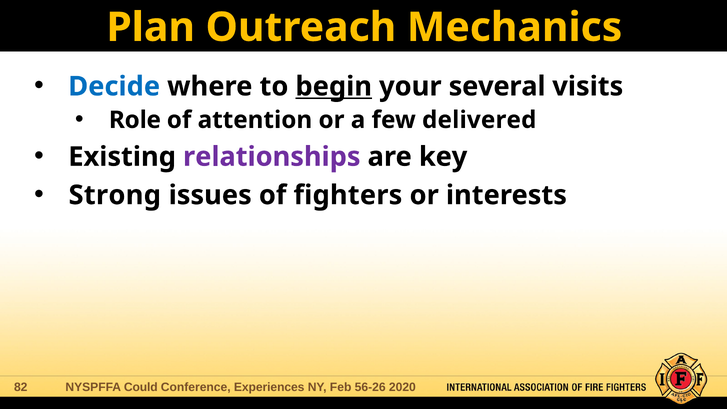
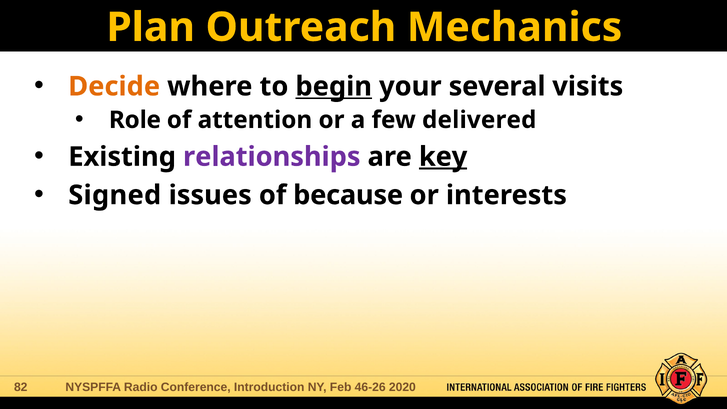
Decide colour: blue -> orange
key underline: none -> present
Strong: Strong -> Signed
fighters: fighters -> because
Could: Could -> Radio
Experiences: Experiences -> Introduction
56-26: 56-26 -> 46-26
